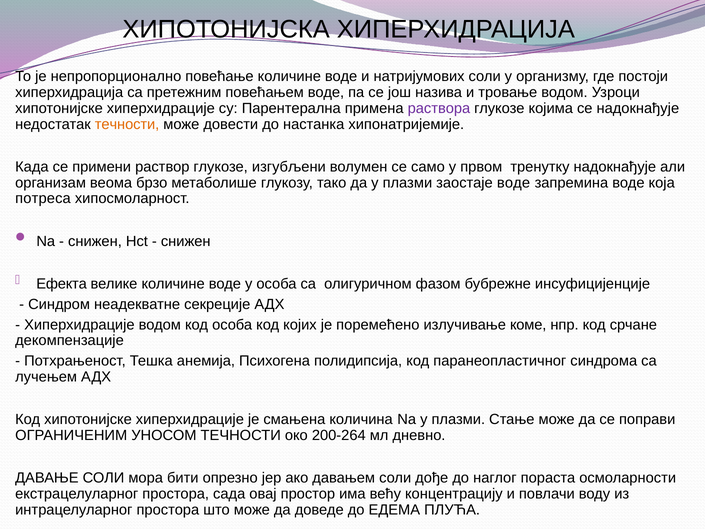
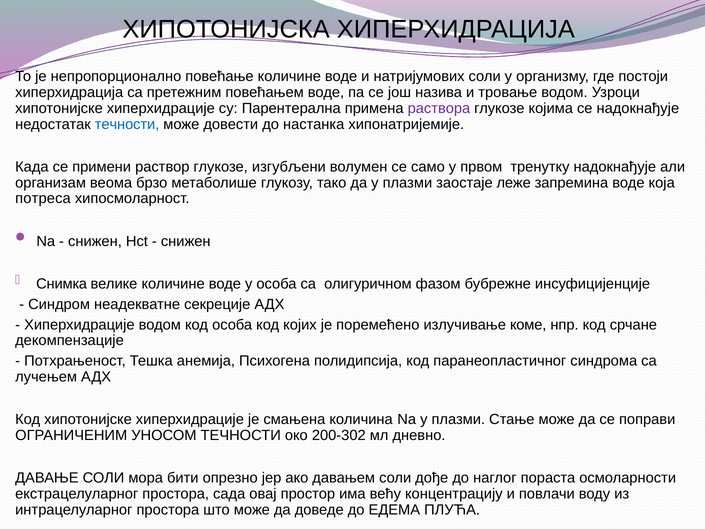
течности at (127, 124) colour: orange -> blue
заостаје воде: воде -> леже
Ефекта: Ефекта -> Снимка
200-264: 200-264 -> 200-302
